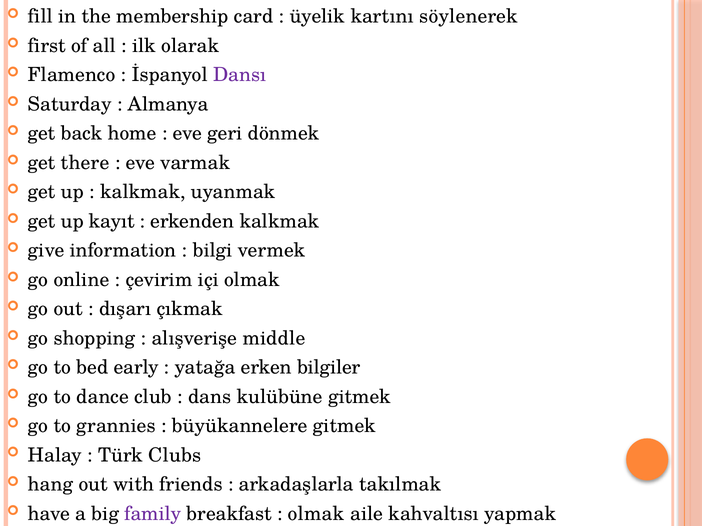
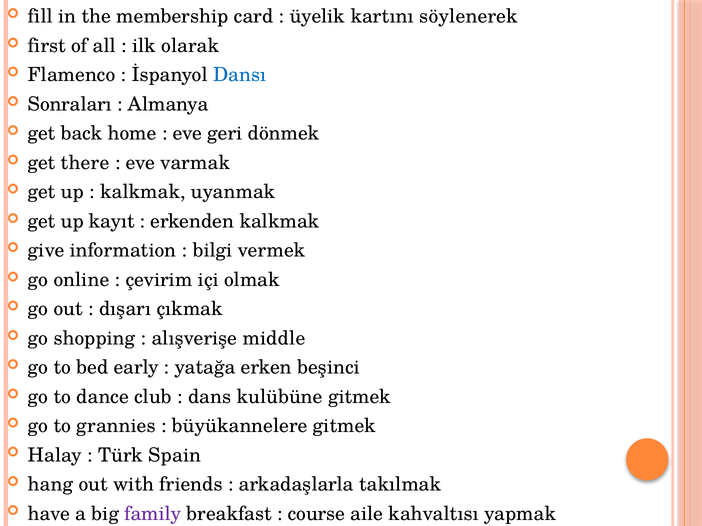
Dansı colour: purple -> blue
Saturday: Saturday -> Sonraları
bilgiler: bilgiler -> beşinci
Clubs: Clubs -> Spain
olmak at (316, 514): olmak -> course
